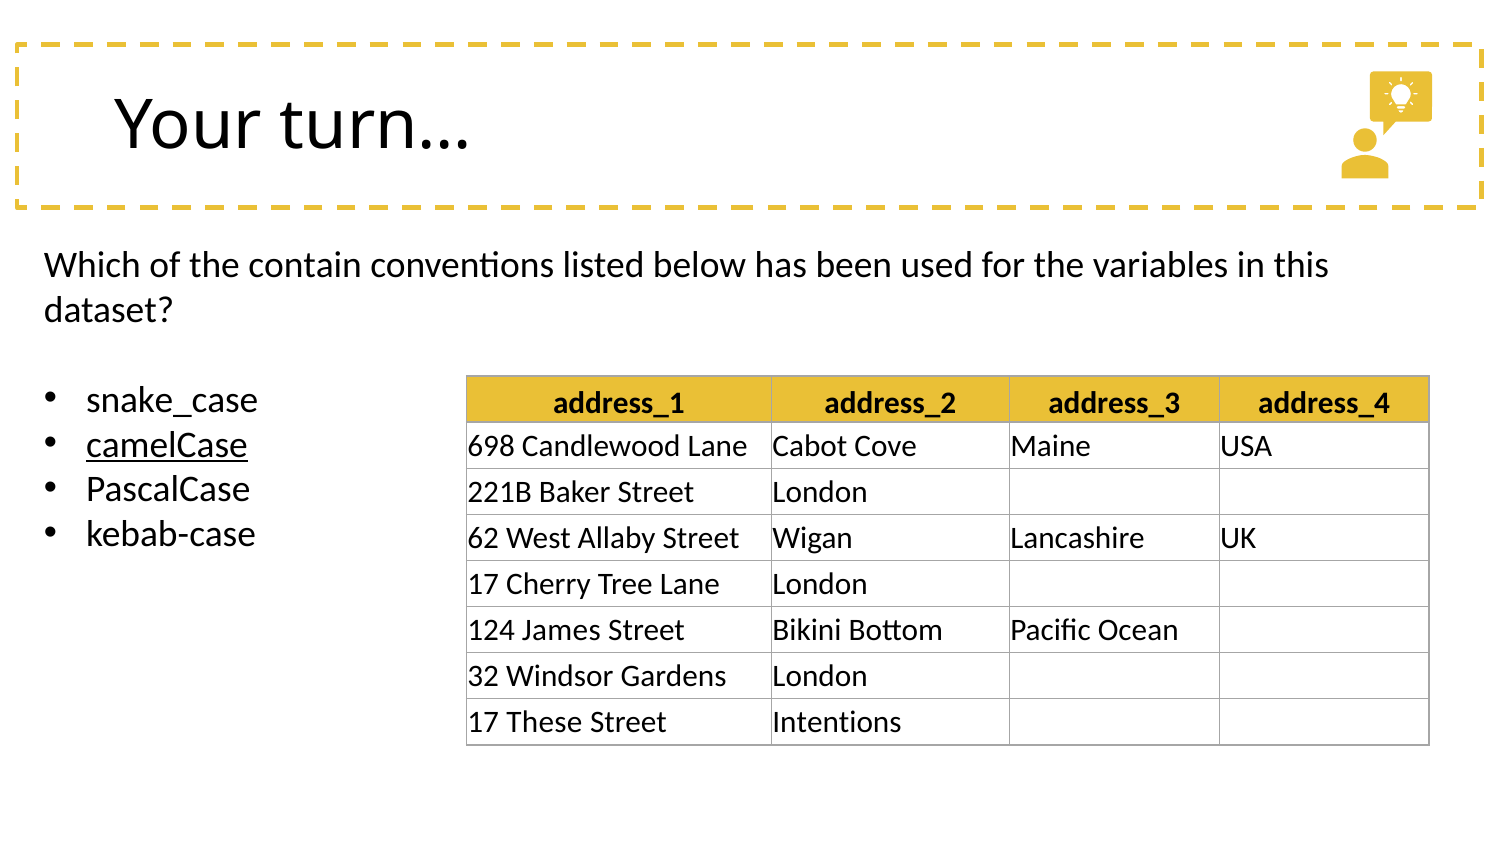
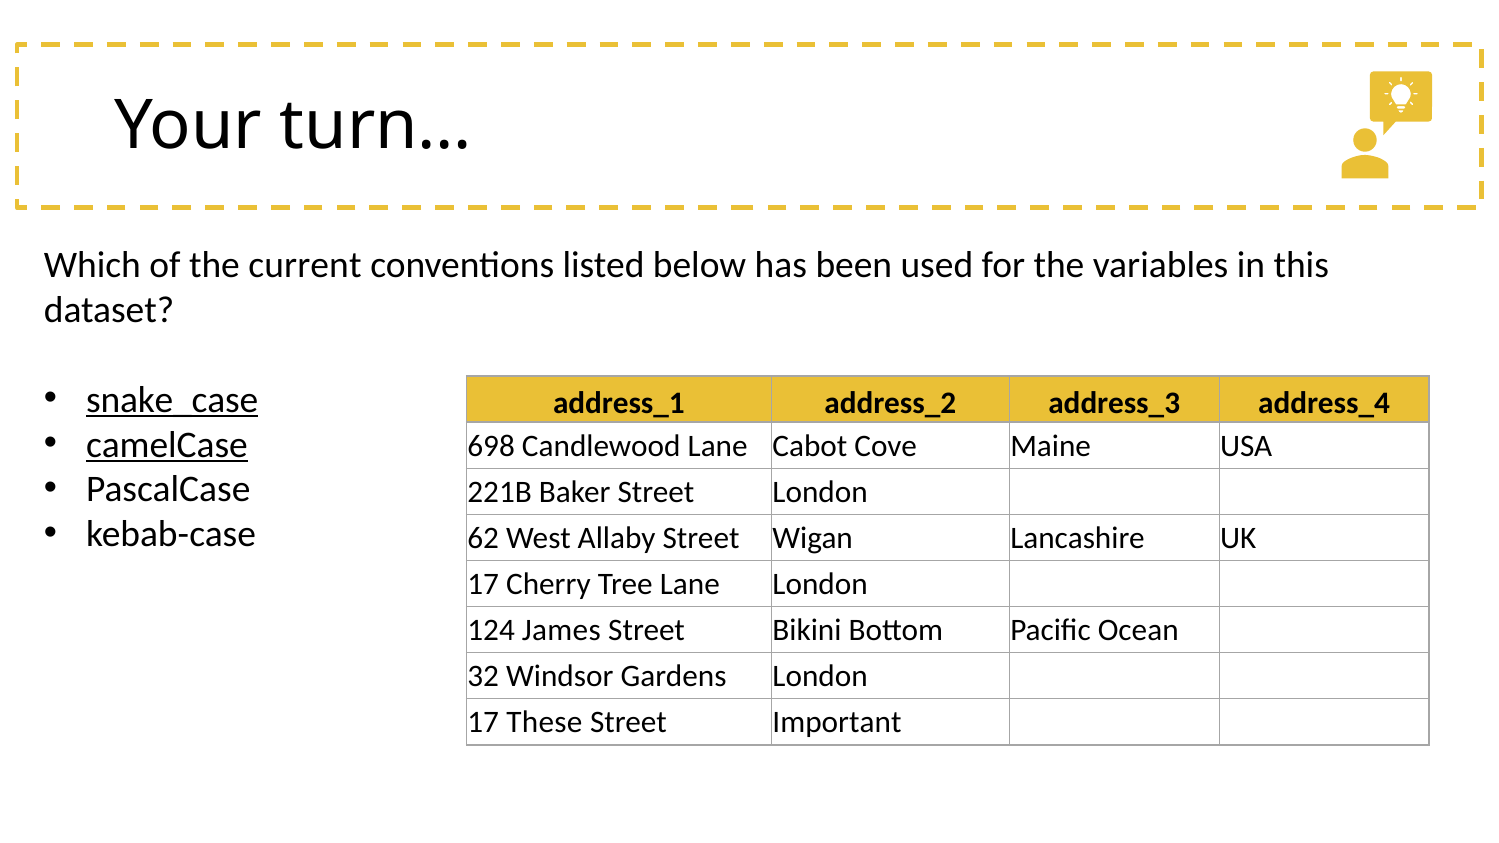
contain: contain -> current
snake_case underline: none -> present
Intentions: Intentions -> Important
